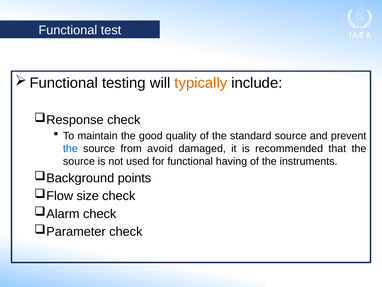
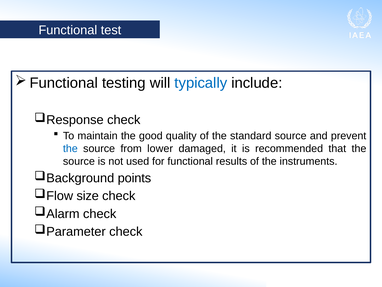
typically colour: orange -> blue
avoid: avoid -> lower
having: having -> results
